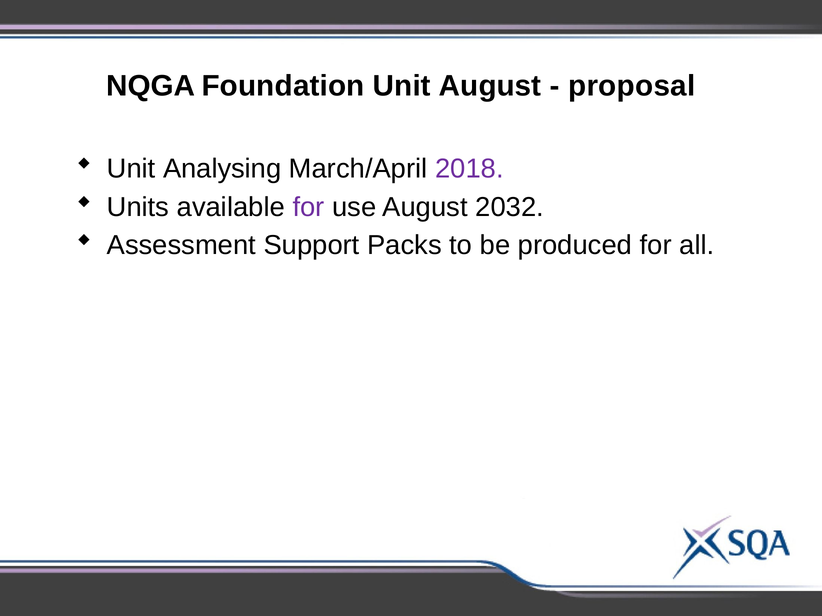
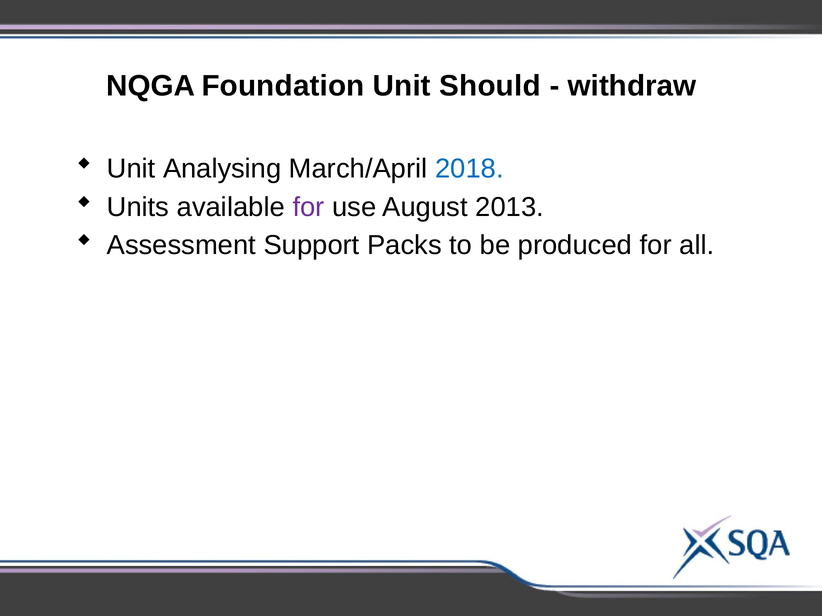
Unit August: August -> Should
proposal: proposal -> withdraw
2018 colour: purple -> blue
2032: 2032 -> 2013
